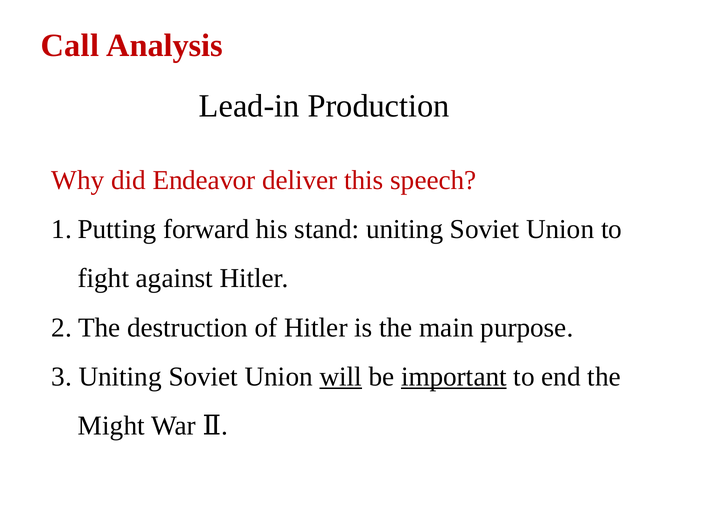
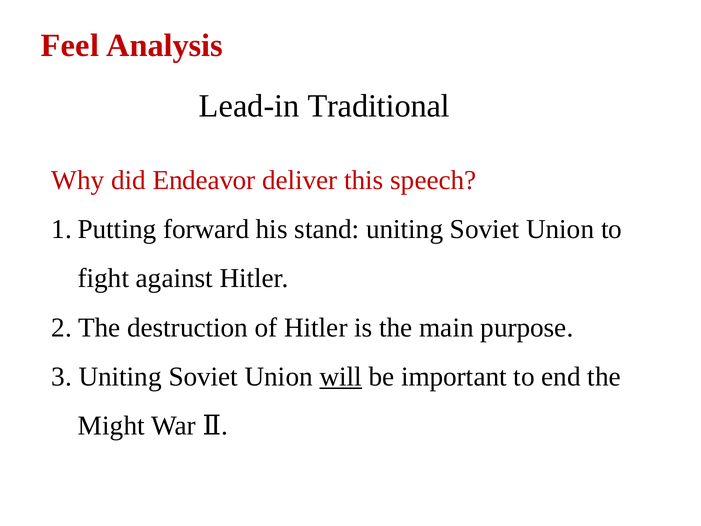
Call: Call -> Feel
Production: Production -> Traditional
important underline: present -> none
